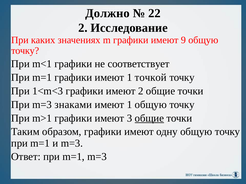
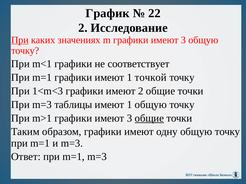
Должно: Должно -> График
При at (20, 40) underline: none -> present
m графики имеют 9: 9 -> 3
знаками: знаками -> таблицы
